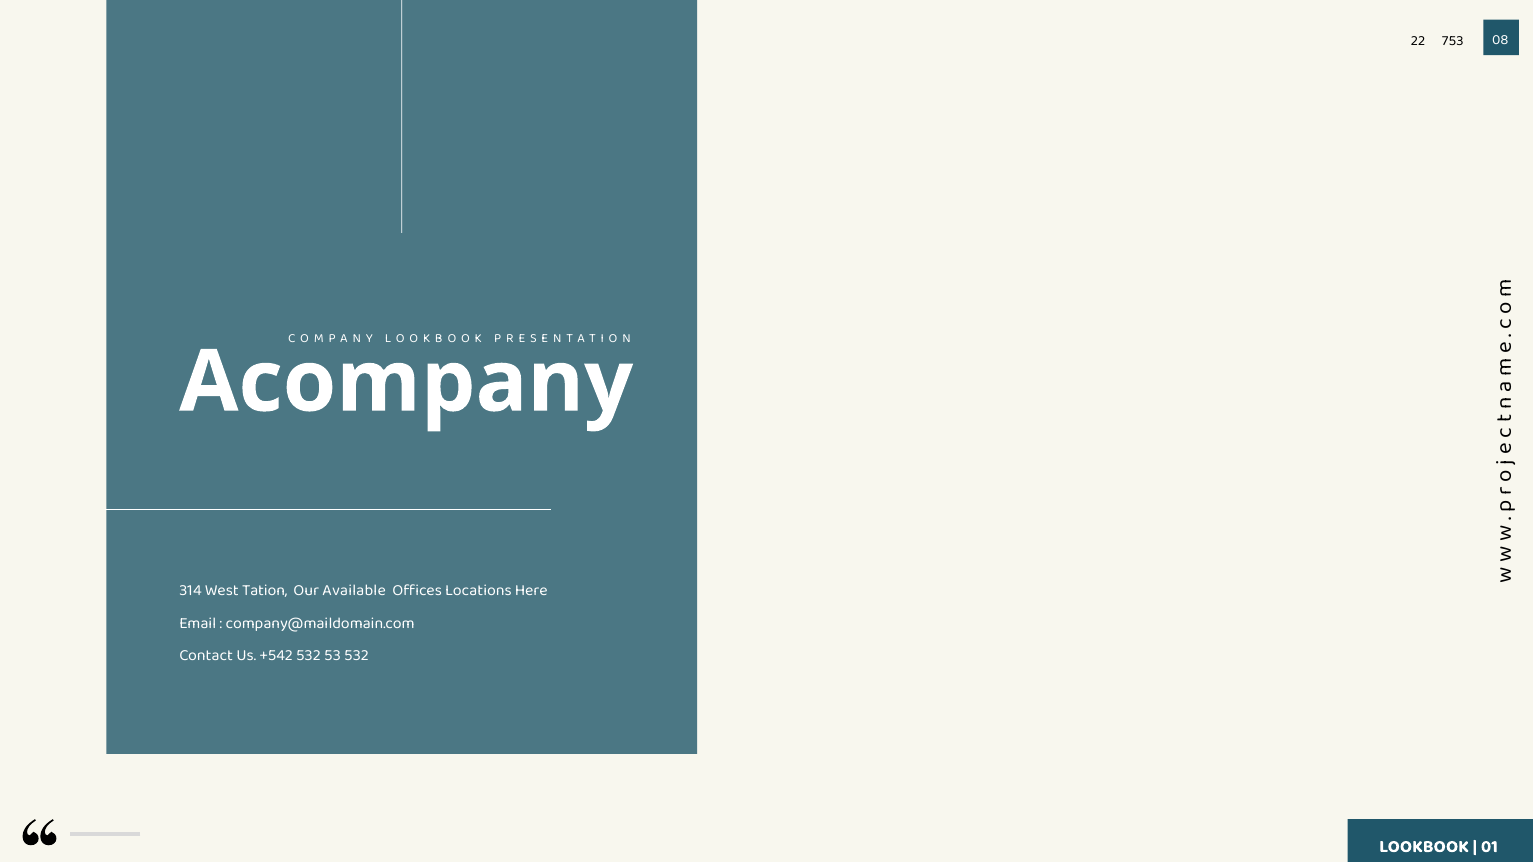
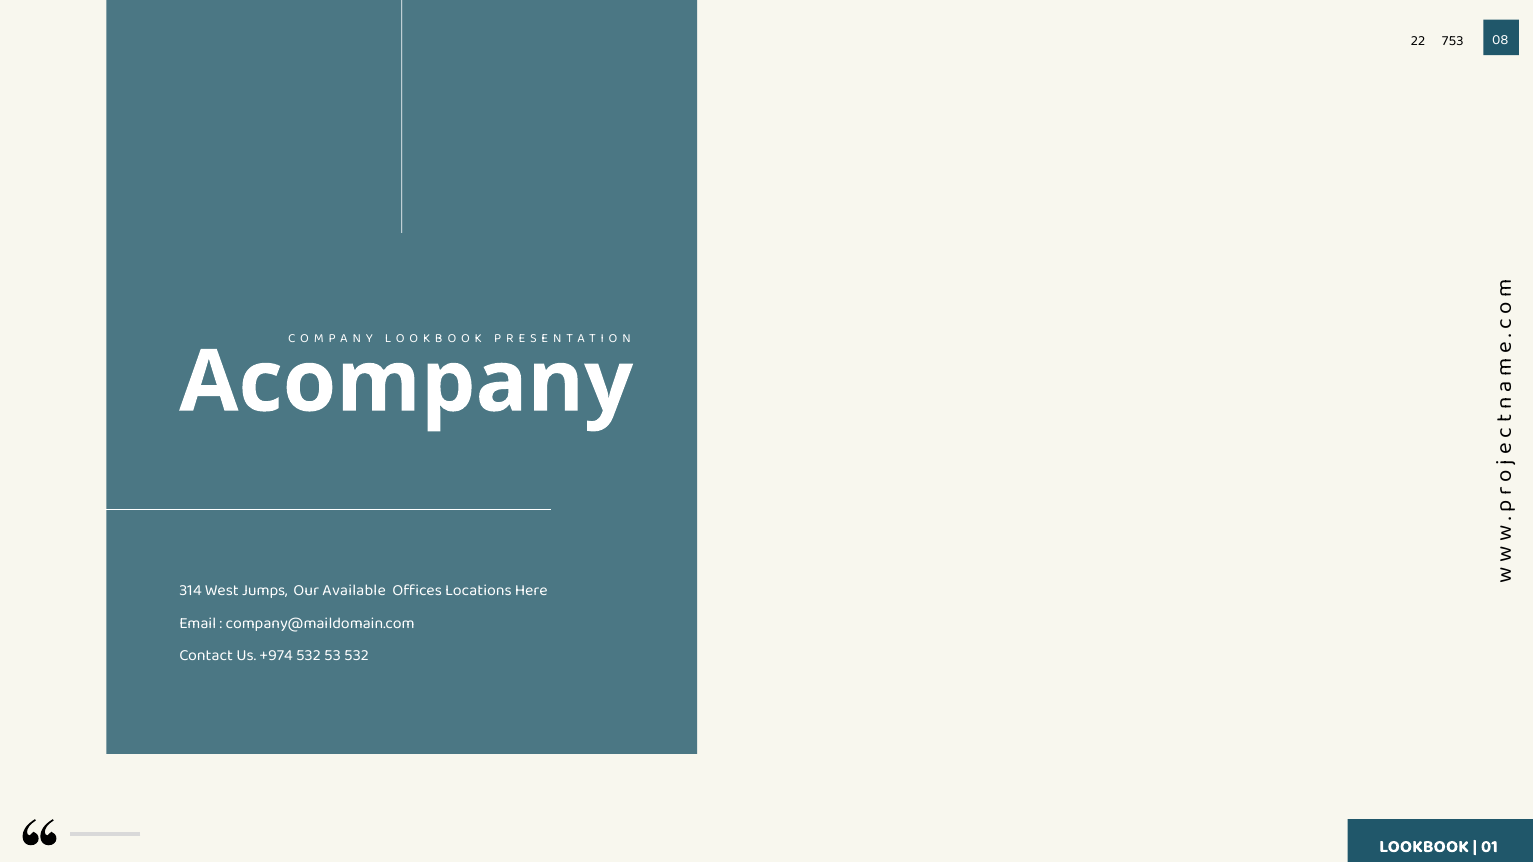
Tation: Tation -> Jumps
+542: +542 -> +974
